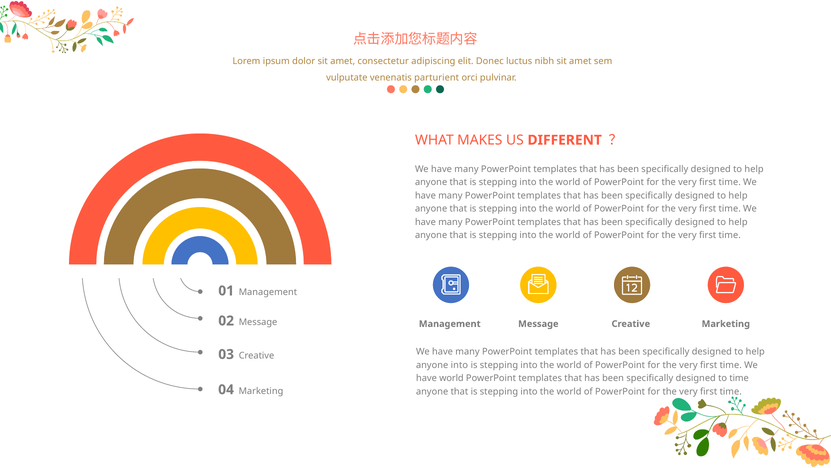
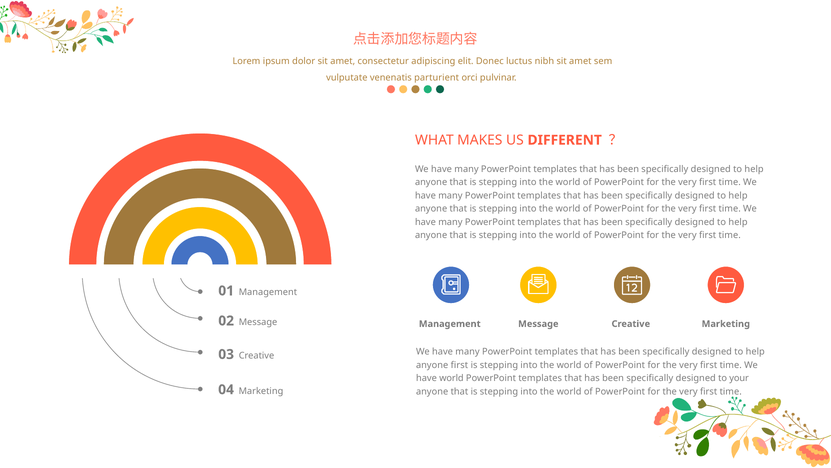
anyone into: into -> first
to time: time -> your
